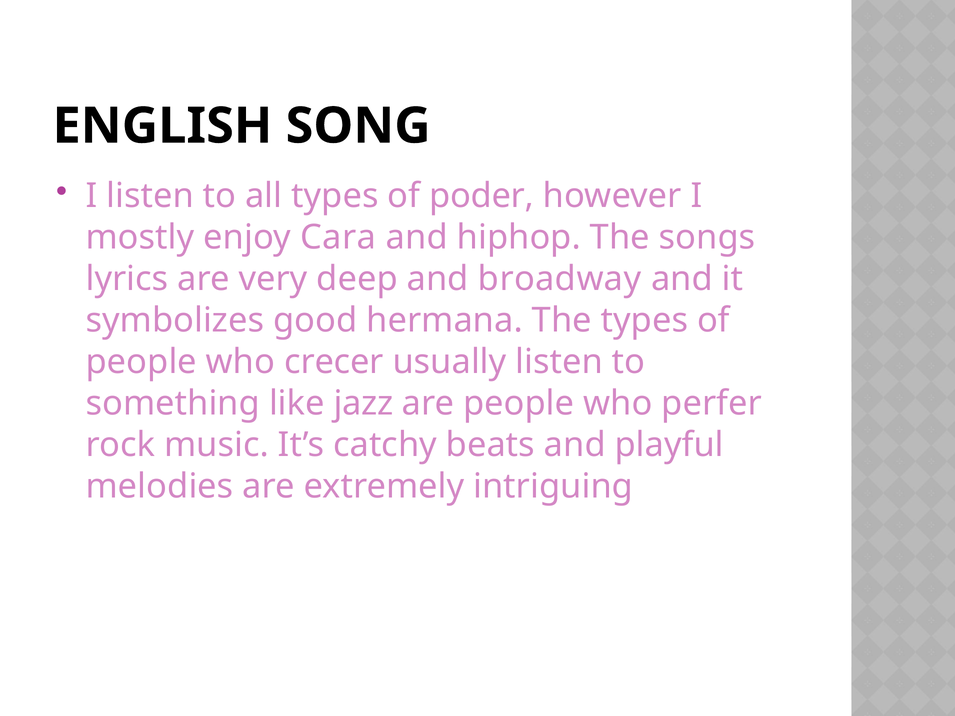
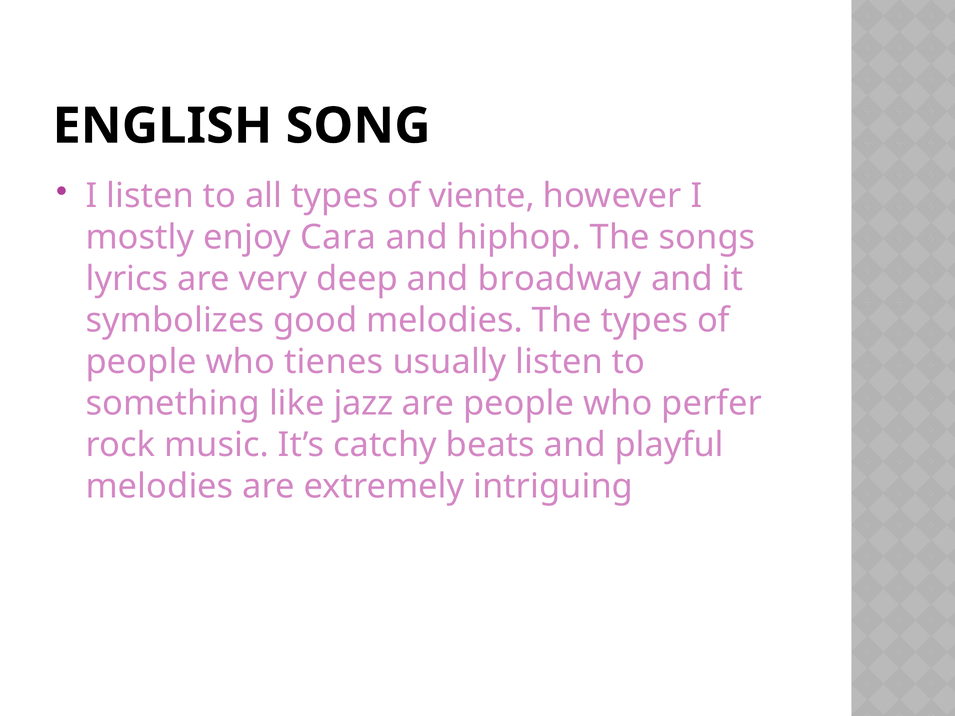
poder: poder -> viente
good hermana: hermana -> melodies
crecer: crecer -> tienes
